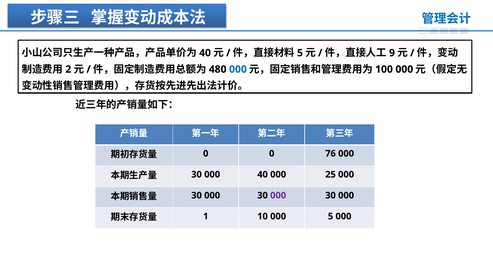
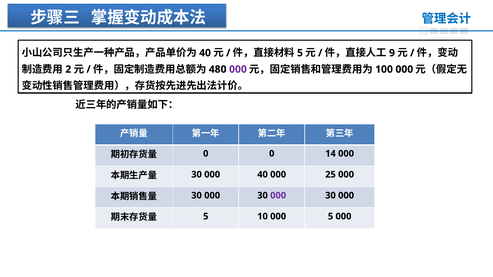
000 at (238, 69) colour: blue -> purple
76: 76 -> 14
1 at (206, 217): 1 -> 5
